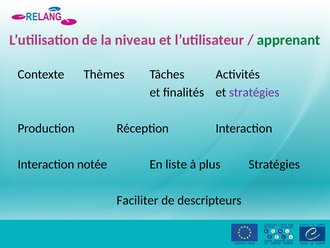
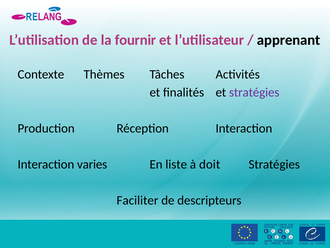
niveau: niveau -> fournir
apprenant colour: green -> black
notée: notée -> varies
plus: plus -> doit
